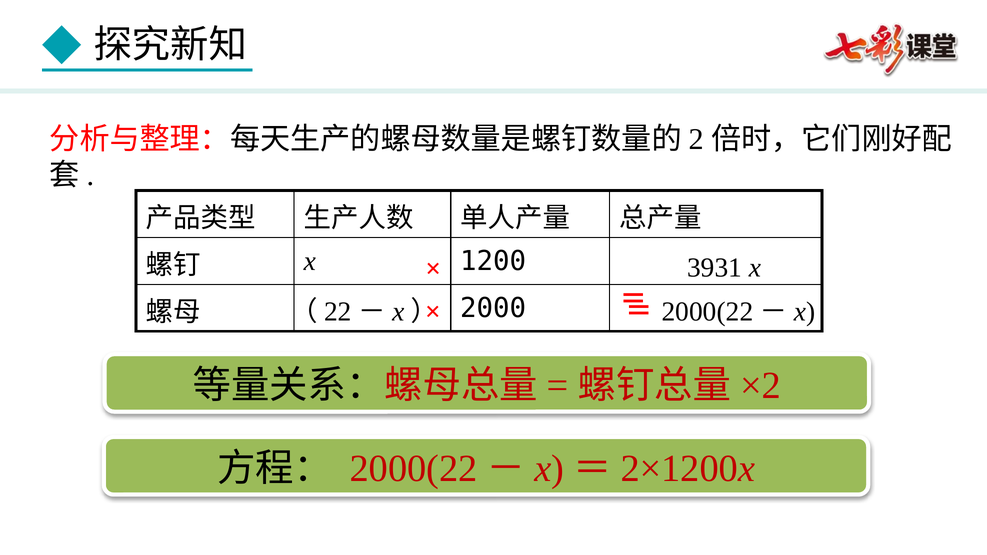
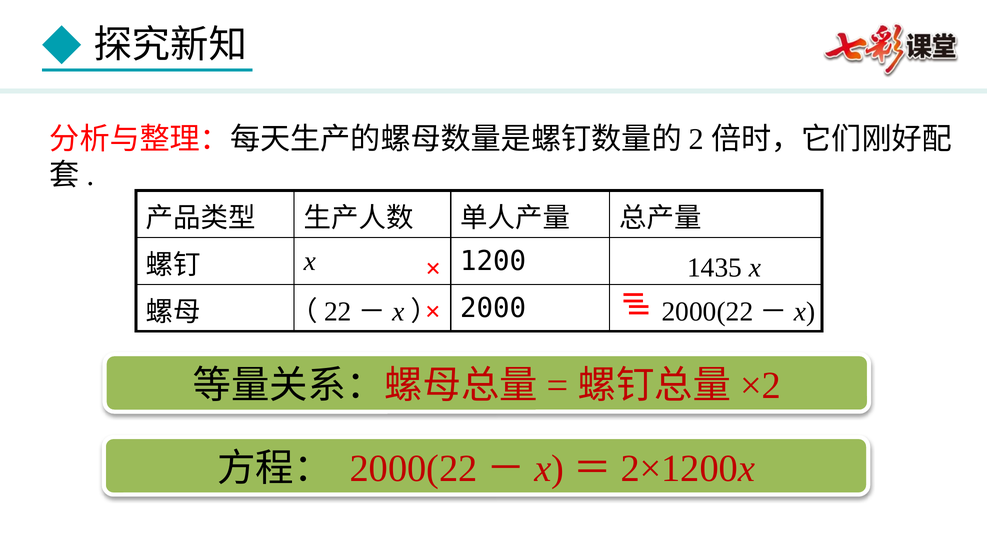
3931: 3931 -> 1435
